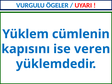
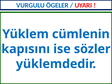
veren: veren -> sözler
